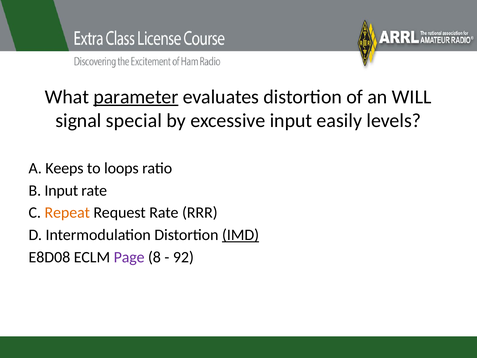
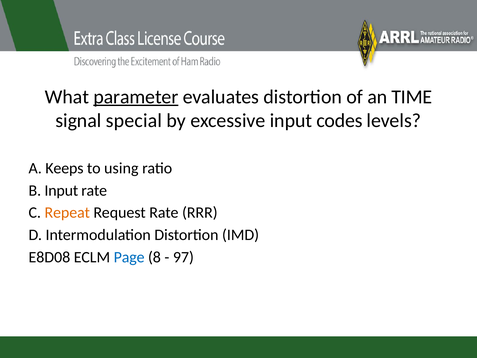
WILL: WILL -> TIME
easily: easily -> codes
loops: loops -> using
IMD underline: present -> none
Page colour: purple -> blue
92: 92 -> 97
